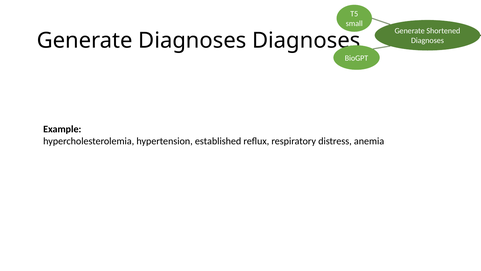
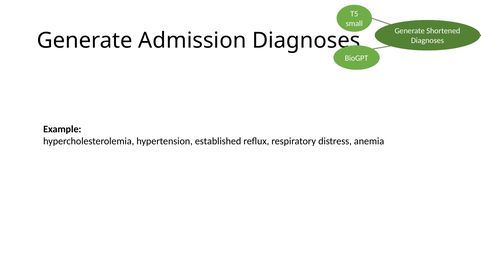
Generate Diagnoses: Diagnoses -> Admission
